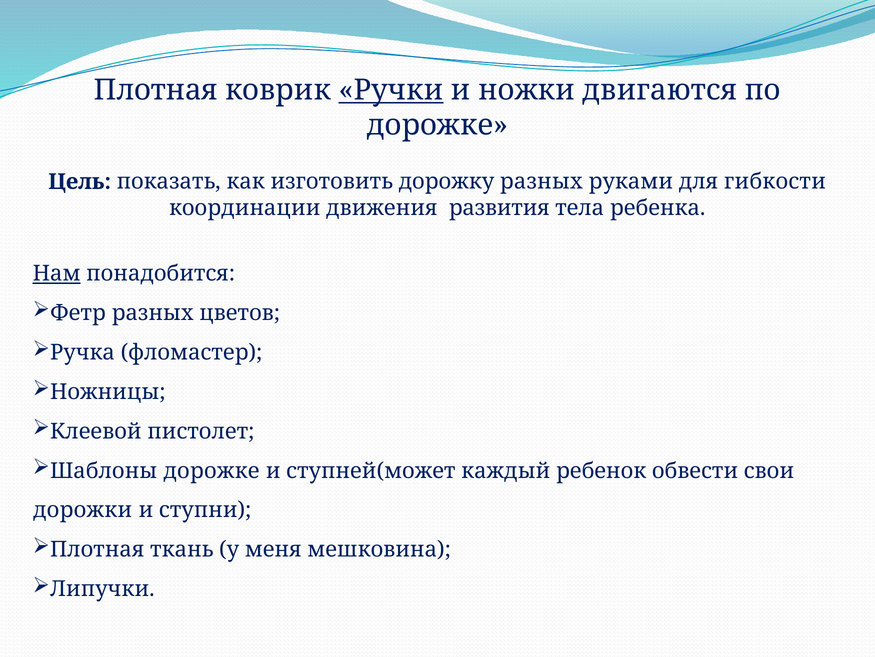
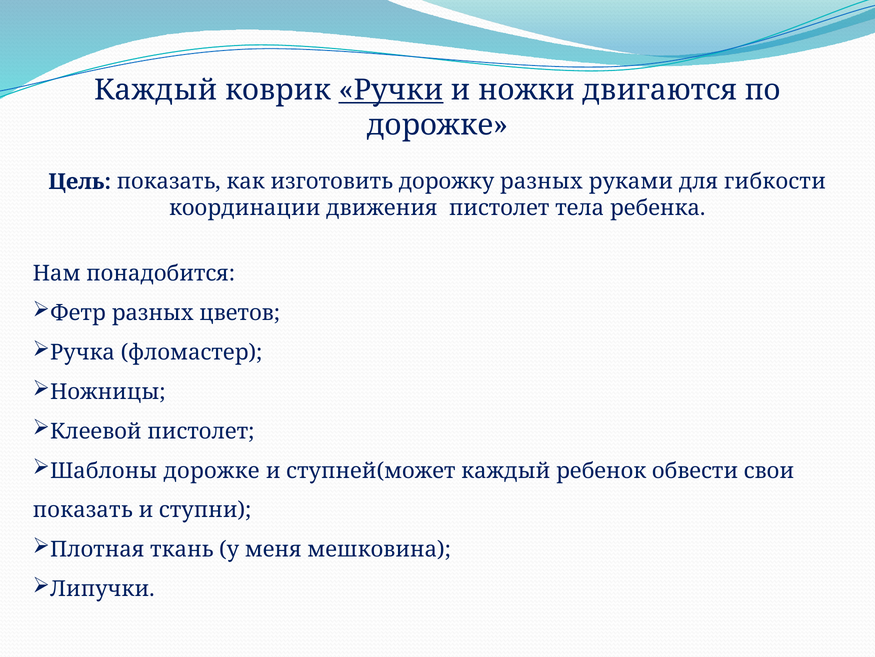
Плотная at (156, 90): Плотная -> Каждый
движения развития: развития -> пистолет
Нам underline: present -> none
дорожки at (83, 510): дорожки -> показать
